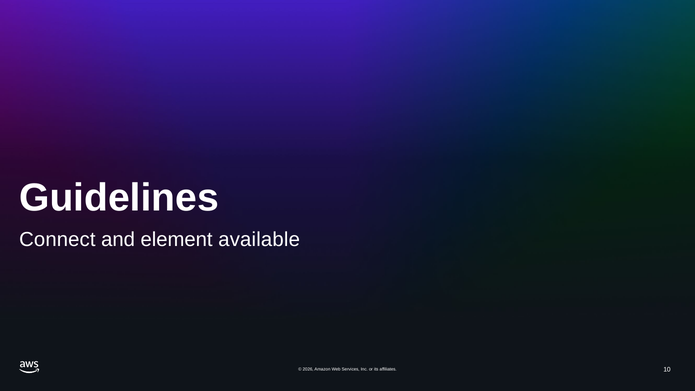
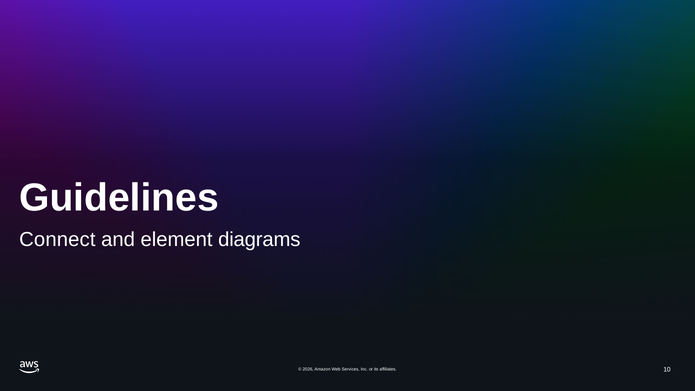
available: available -> diagrams
